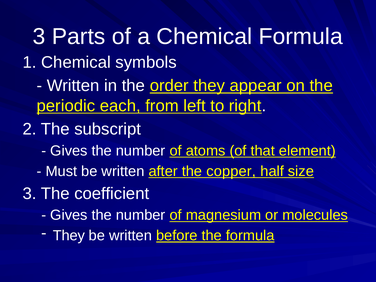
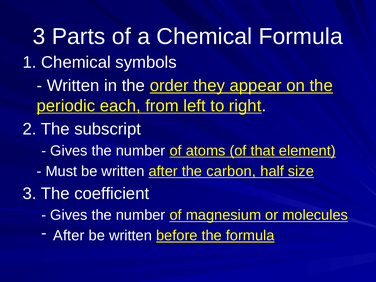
copper: copper -> carbon
They at (69, 236): They -> After
